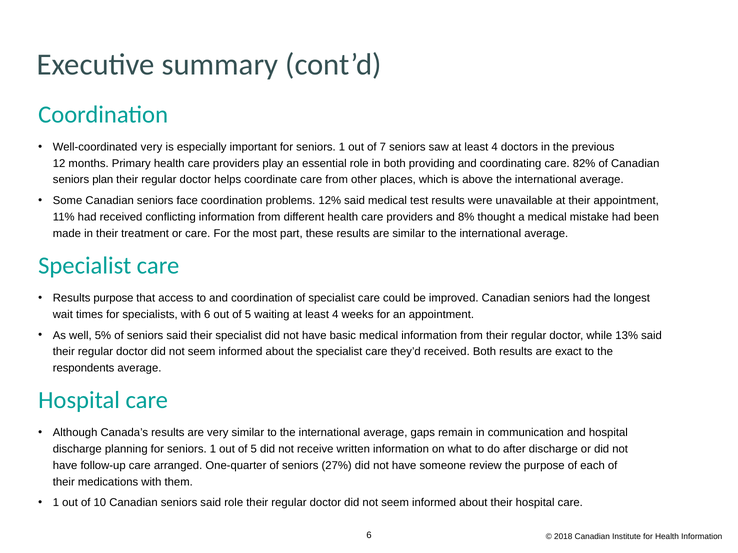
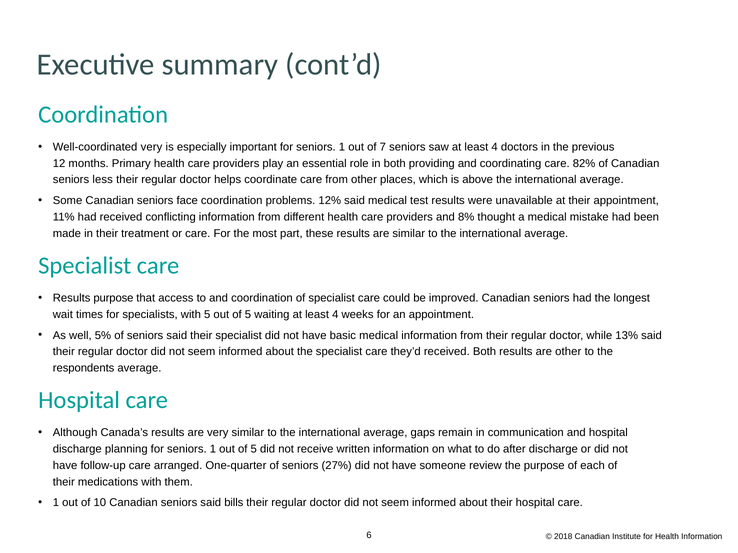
plan: plan -> less
with 6: 6 -> 5
are exact: exact -> other
said role: role -> bills
